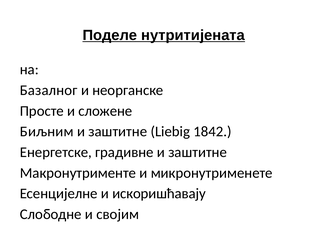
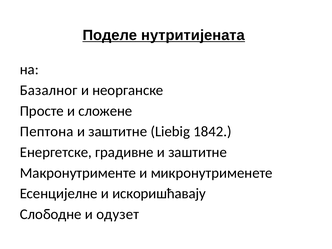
Биљним: Биљним -> Пептона
својим: својим -> одузет
